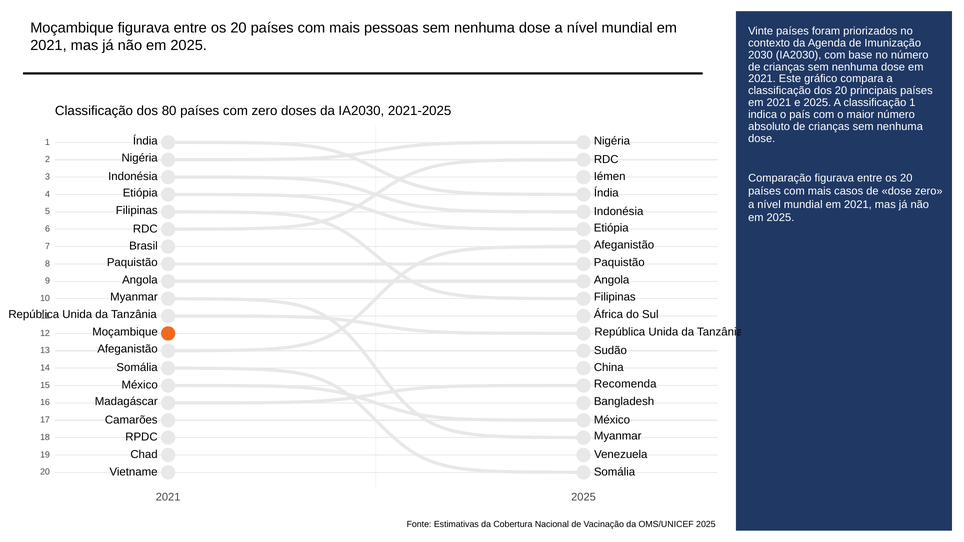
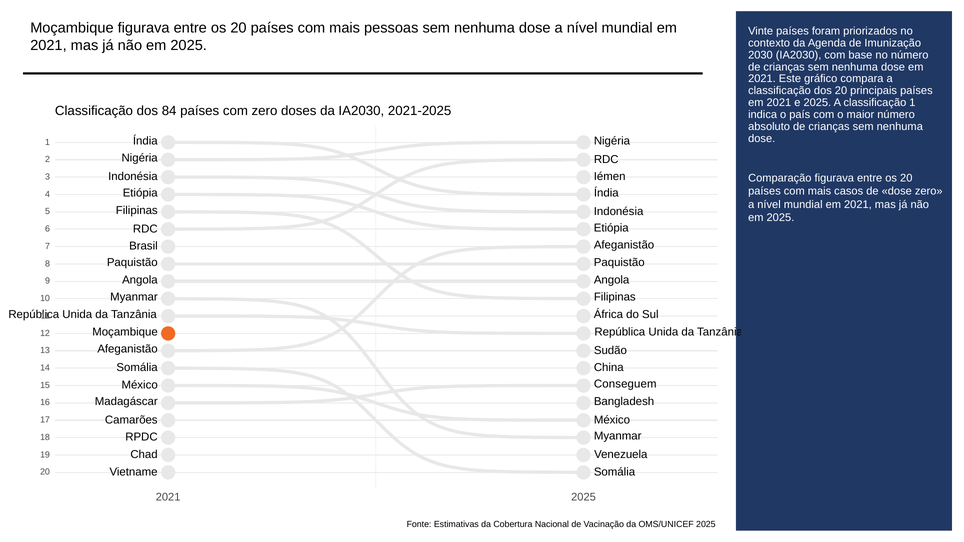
80: 80 -> 84
Recomenda: Recomenda -> Conseguem
